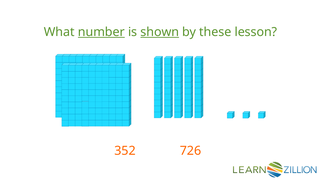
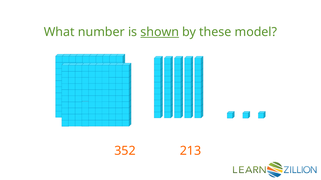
number underline: present -> none
lesson: lesson -> model
726: 726 -> 213
